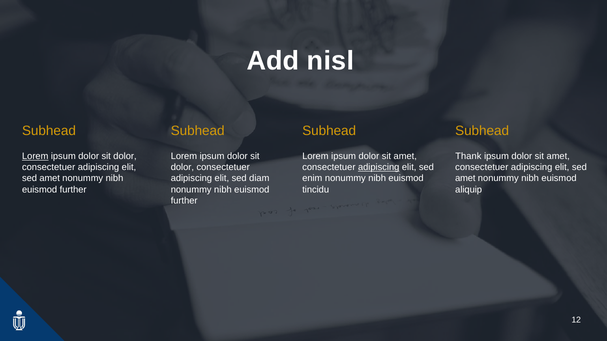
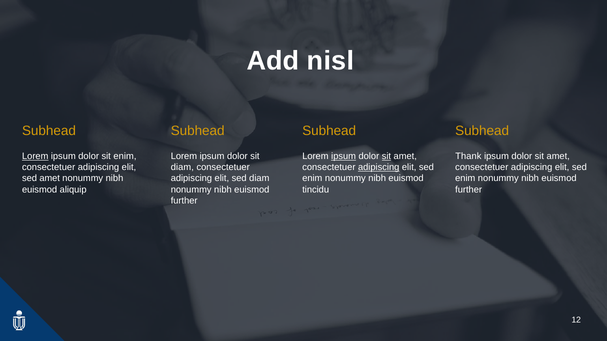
dolor at (125, 156): dolor -> enim
ipsum at (344, 156) underline: none -> present
sit at (386, 156) underline: none -> present
dolor at (182, 167): dolor -> diam
amet at (465, 179): amet -> enim
further at (73, 190): further -> aliquip
aliquip at (469, 190): aliquip -> further
